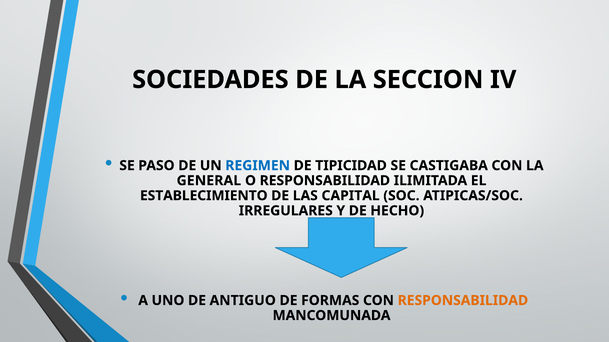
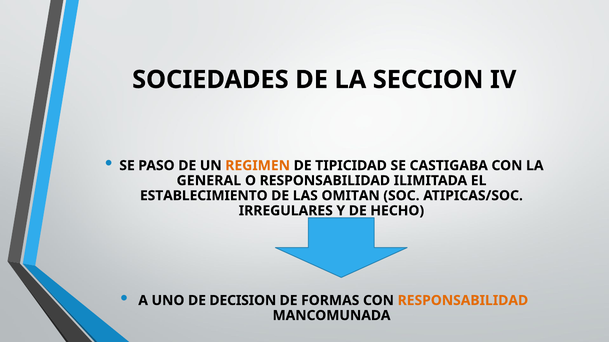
REGIMEN colour: blue -> orange
CAPITAL: CAPITAL -> OMITAN
ANTIGUO: ANTIGUO -> DECISION
